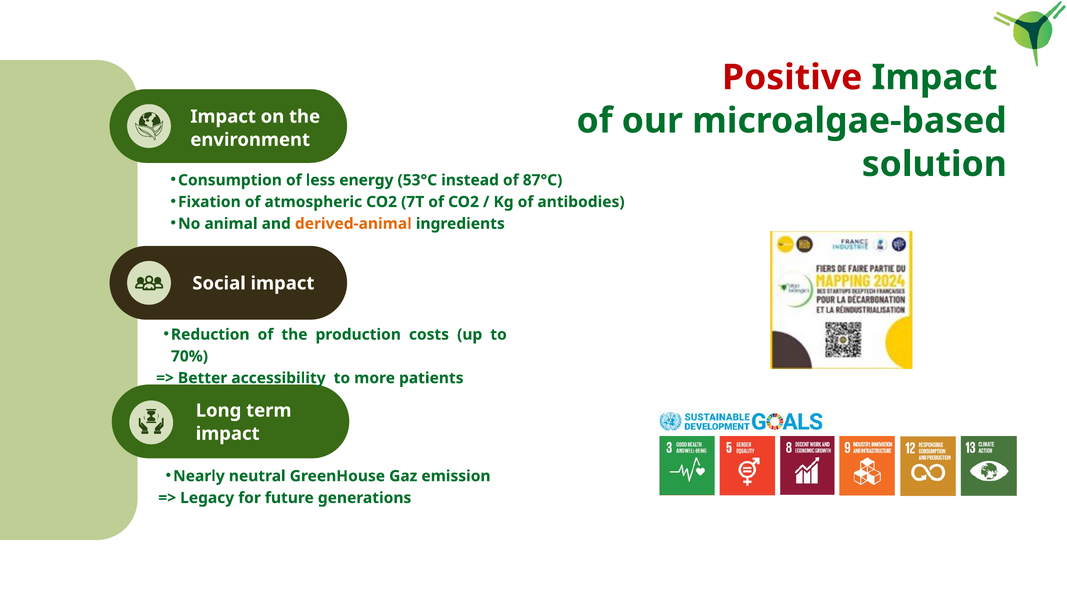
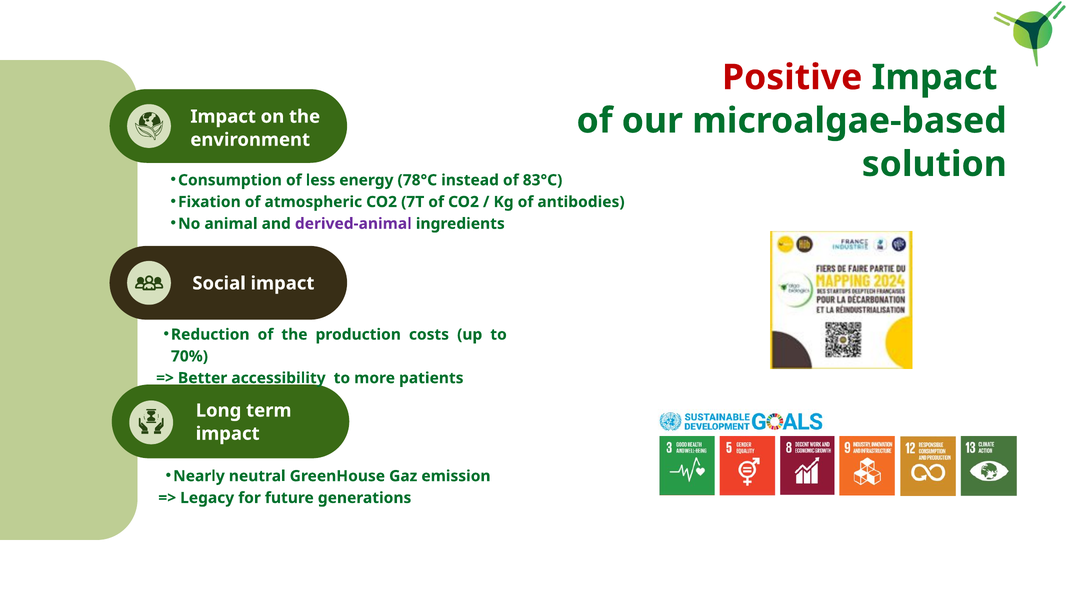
53°C: 53°C -> 78°C
87°C: 87°C -> 83°C
derived-animal colour: orange -> purple
